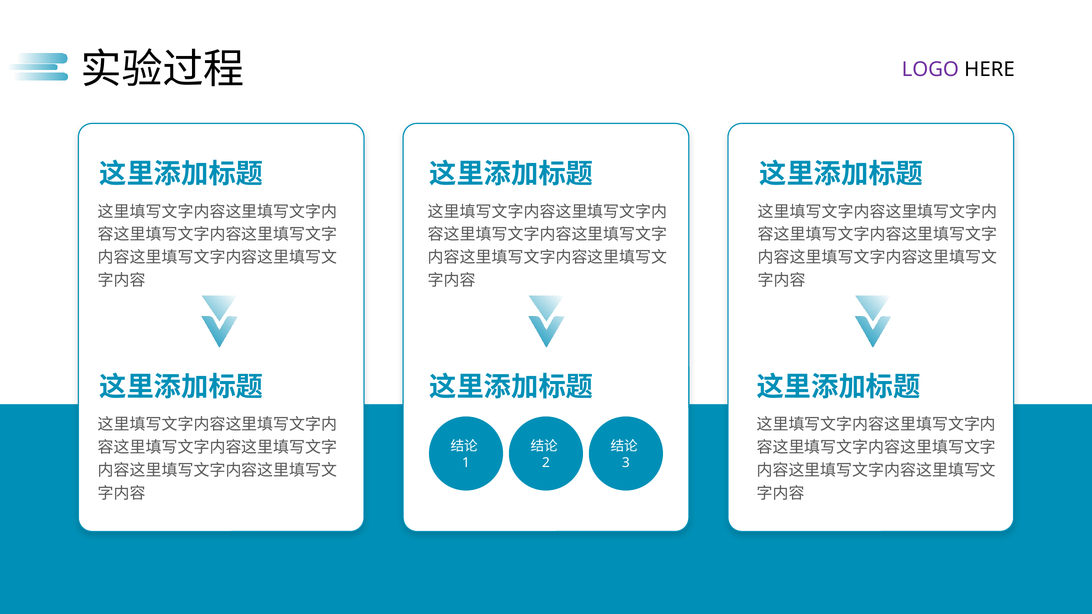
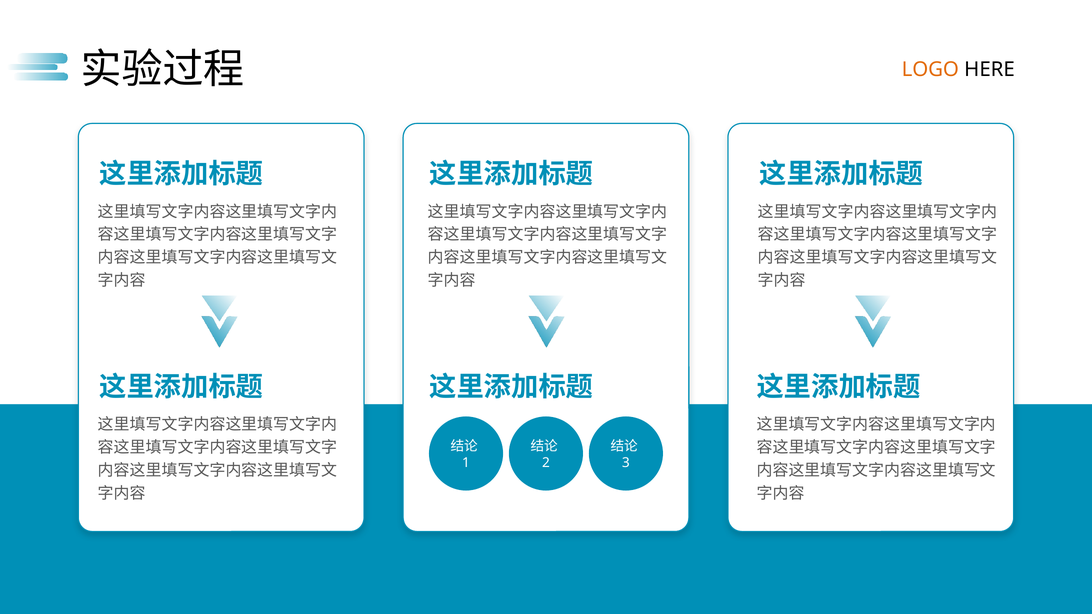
LOGO colour: purple -> orange
